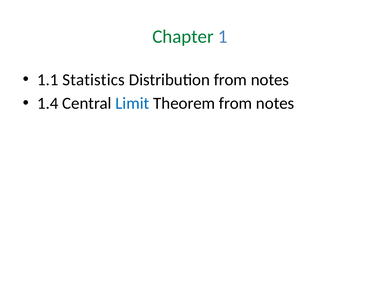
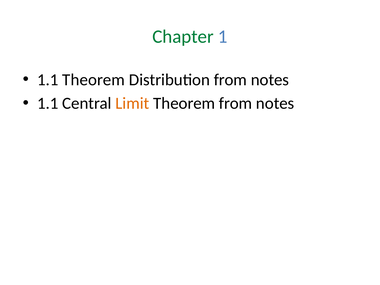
1.1 Statistics: Statistics -> Theorem
1.4 at (48, 103): 1.4 -> 1.1
Limit colour: blue -> orange
